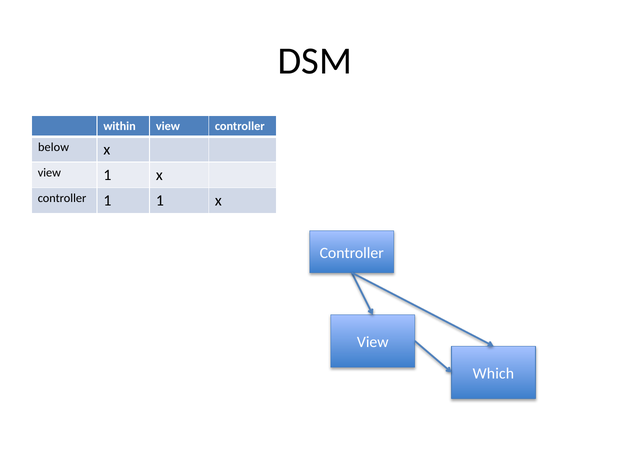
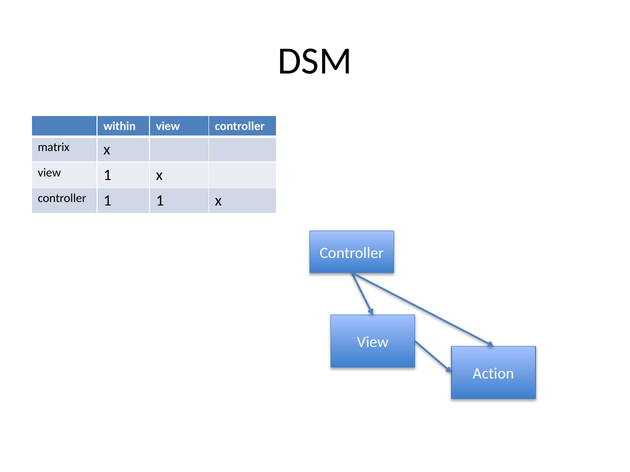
below: below -> matrix
Which: Which -> Action
